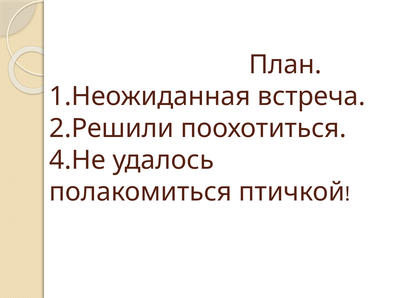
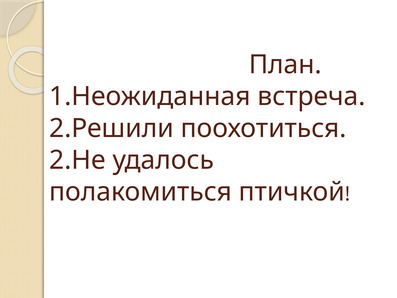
4.Не: 4.Не -> 2.Не
